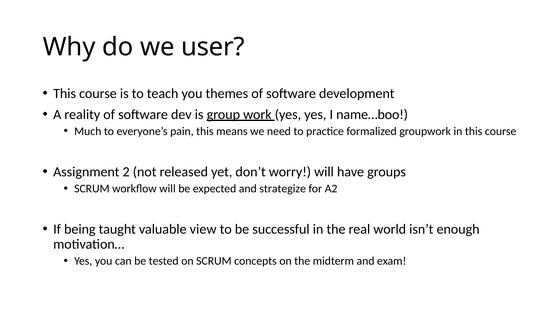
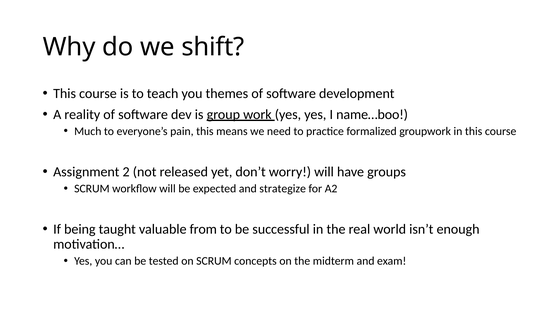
user: user -> shift
view: view -> from
